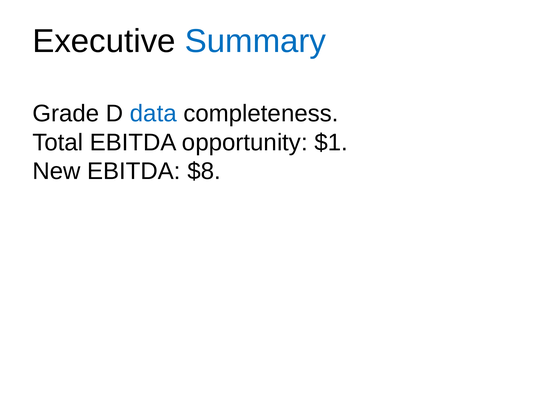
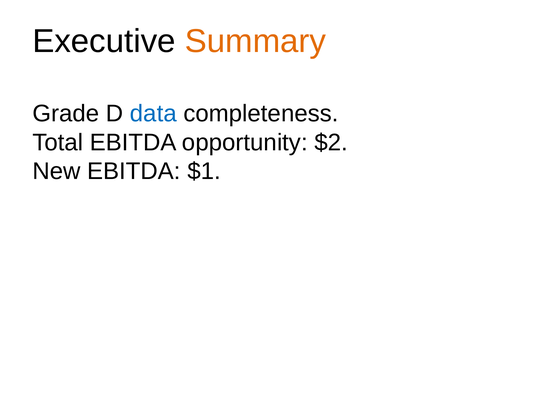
Summary colour: blue -> orange
$1: $1 -> $2
$8: $8 -> $1
